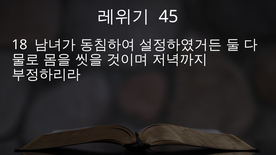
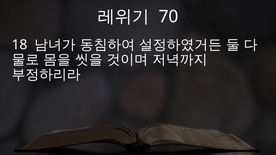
45: 45 -> 70
